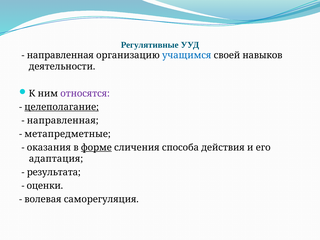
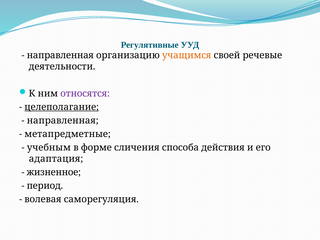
учащимся colour: blue -> orange
навыков: навыков -> речевые
оказания: оказания -> учебным
форме underline: present -> none
результата: результата -> жизненное
оценки: оценки -> период
